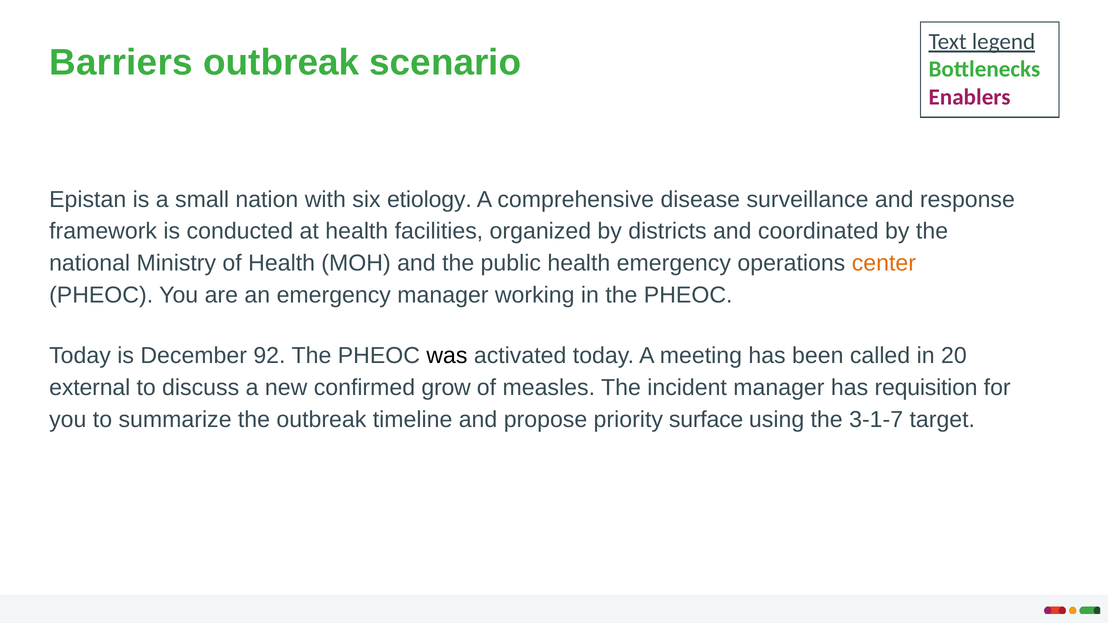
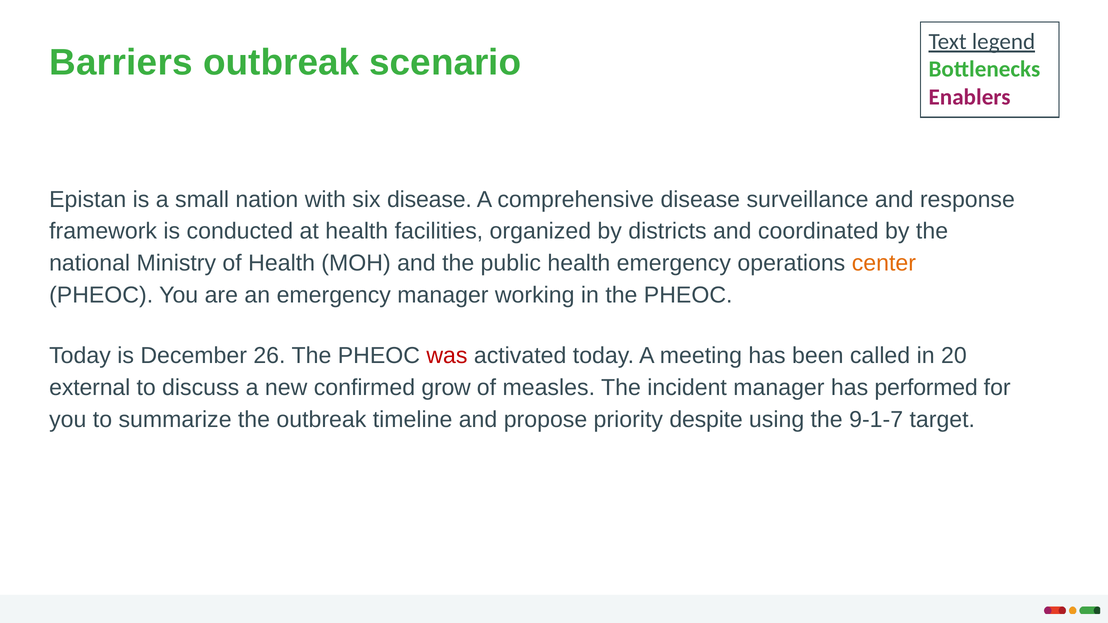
six etiology: etiology -> disease
92: 92 -> 26
was colour: black -> red
requisition: requisition -> performed
surface: surface -> despite
3-1-7: 3-1-7 -> 9-1-7
